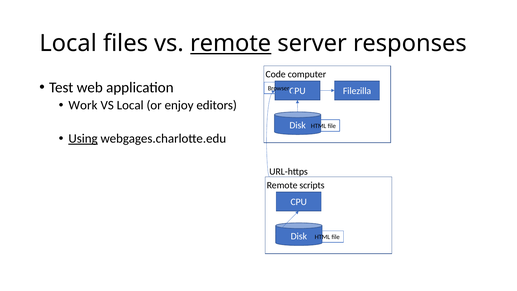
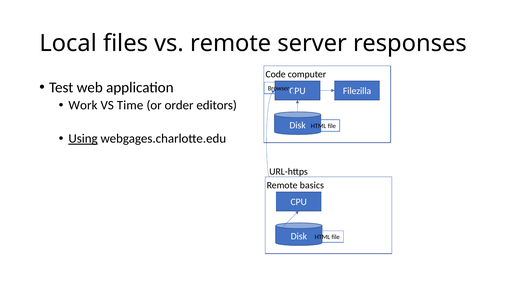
remote at (231, 43) underline: present -> none
VS Local: Local -> Time
enjoy: enjoy -> order
scripts: scripts -> basics
